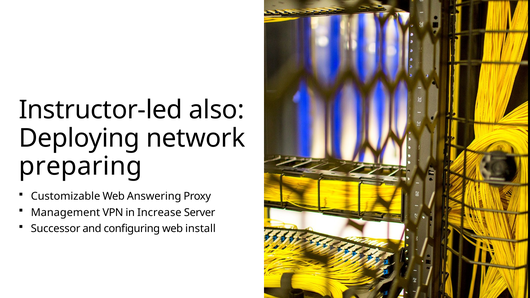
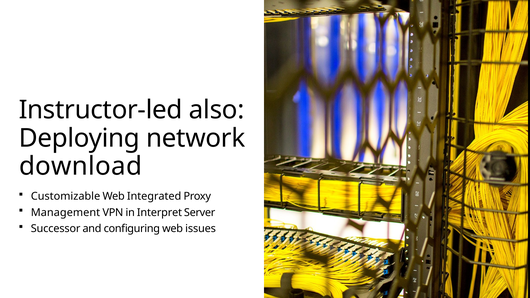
preparing: preparing -> download
Answering: Answering -> Integrated
Increase: Increase -> Interpret
install: install -> issues
